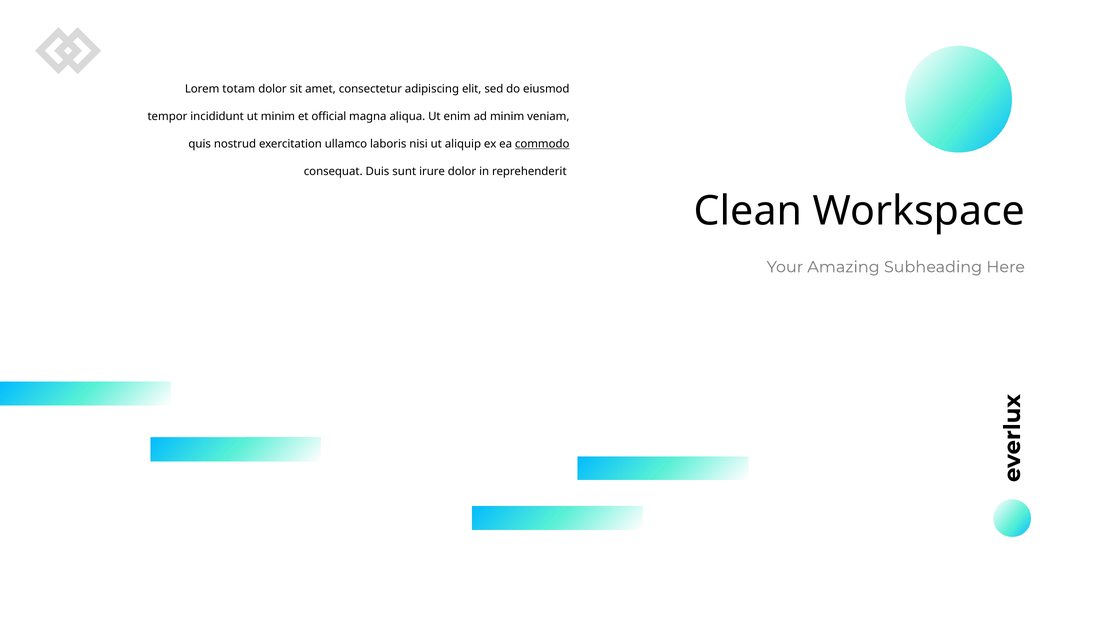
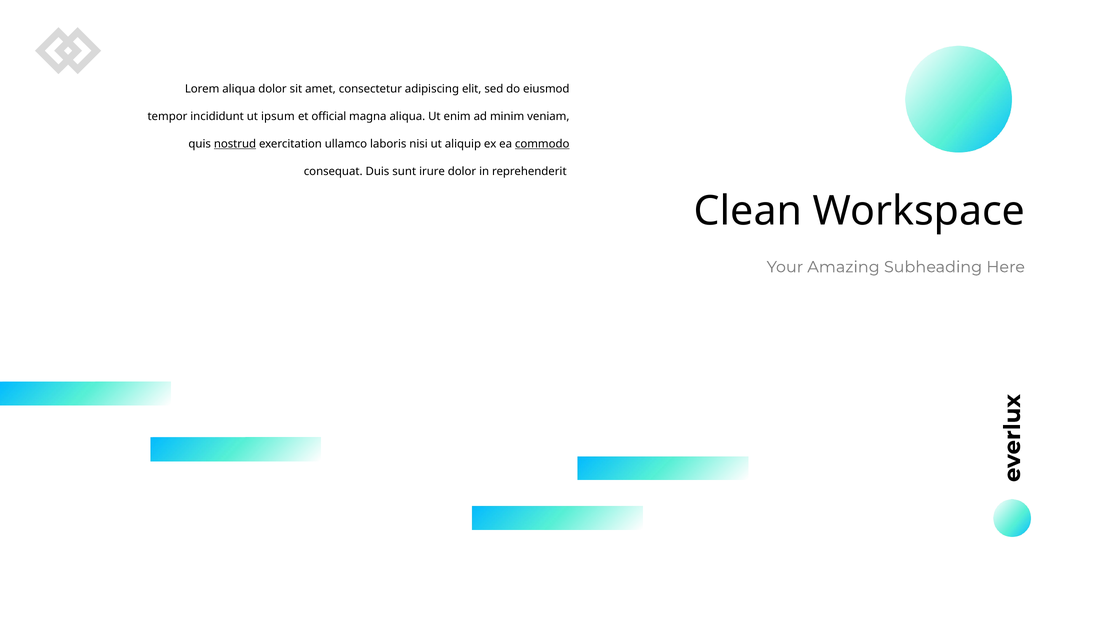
Lorem totam: totam -> aliqua
ut minim: minim -> ipsum
nostrud underline: none -> present
